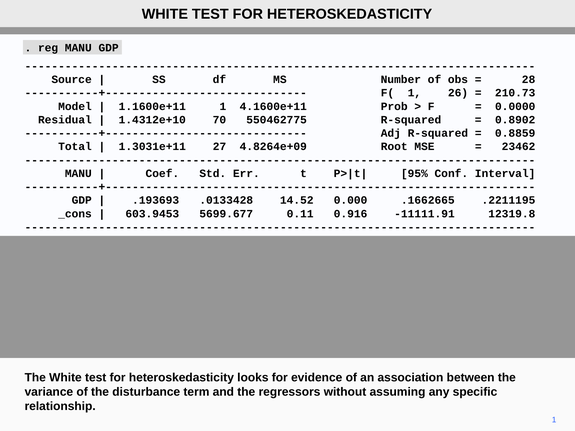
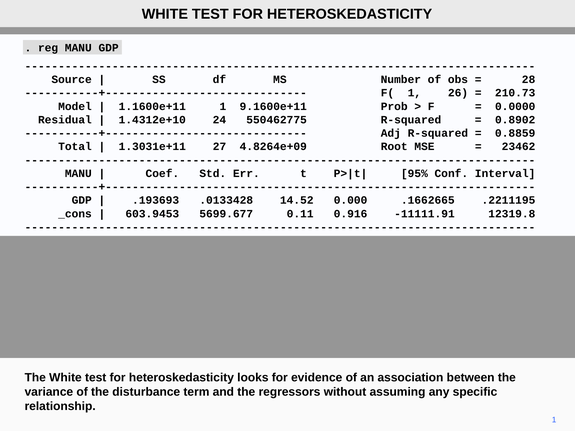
4.1600e+11: 4.1600e+11 -> 9.1600e+11
70: 70 -> 24
